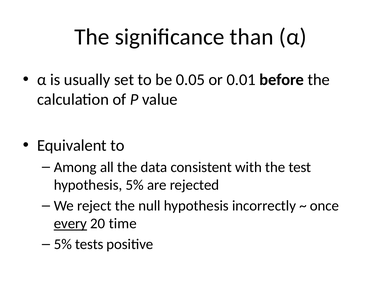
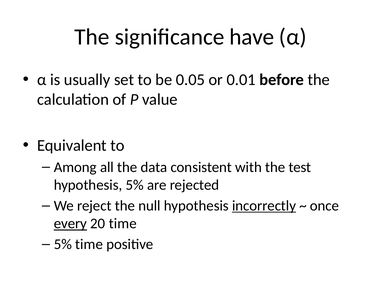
than: than -> have
incorrectly underline: none -> present
5% tests: tests -> time
